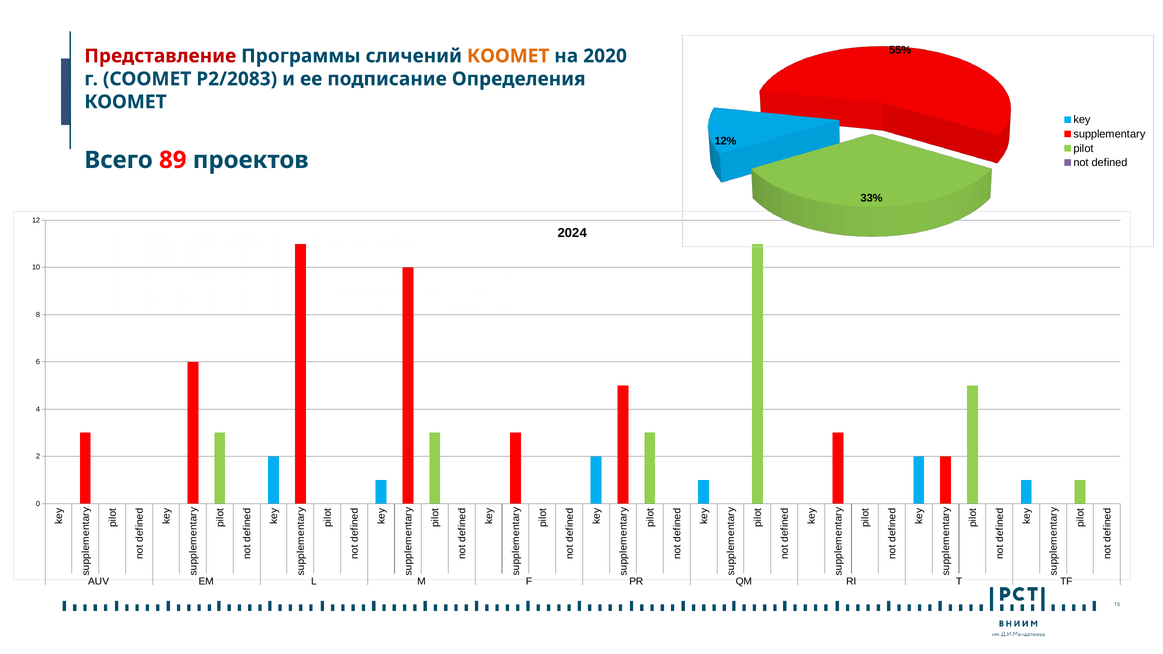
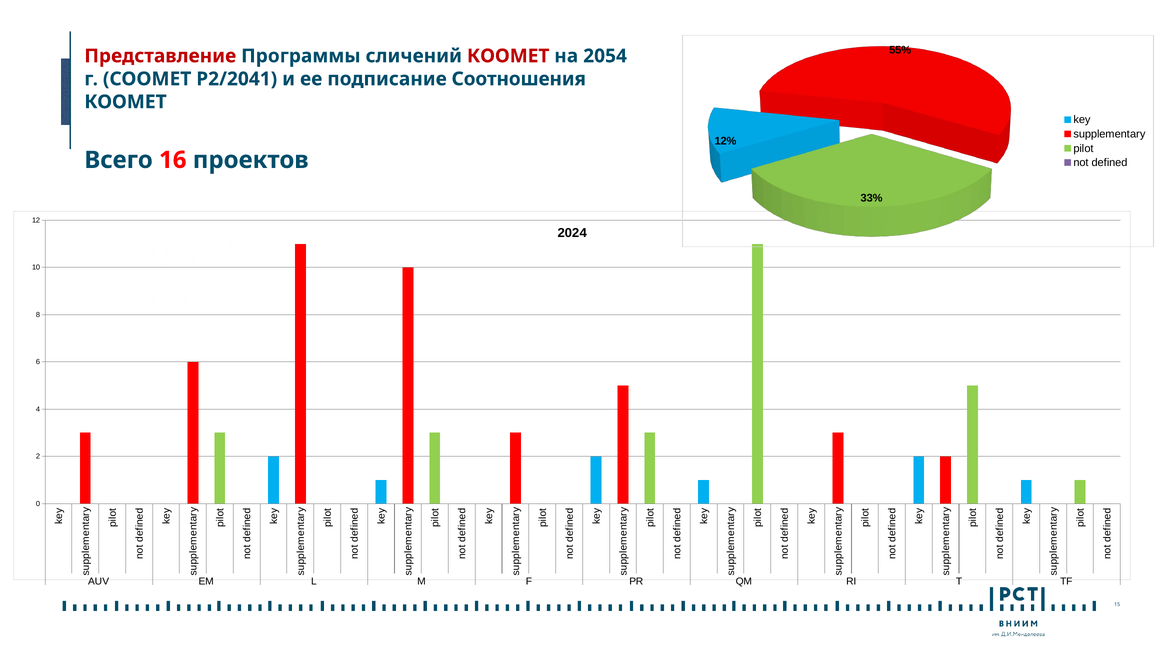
КООМЕТ at (508, 56) colour: orange -> red
2020: 2020 -> 2054
P2/2083: P2/2083 -> P2/2041
Определения: Определения -> Соотношения
89: 89 -> 16
